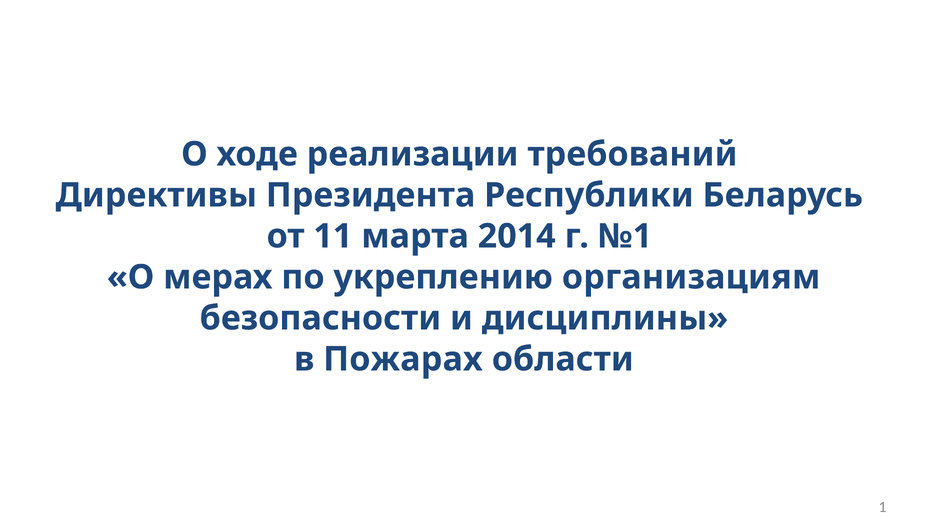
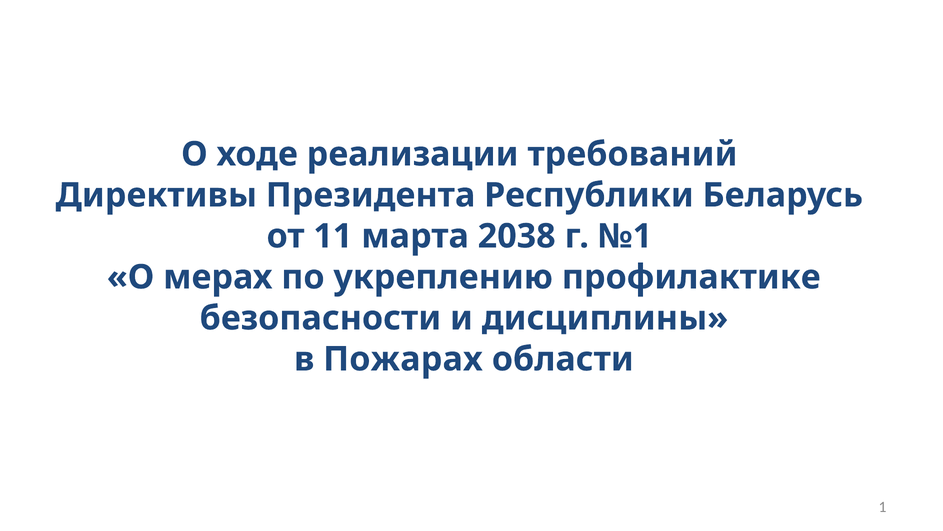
2014: 2014 -> 2038
организациям: организациям -> профилактике
